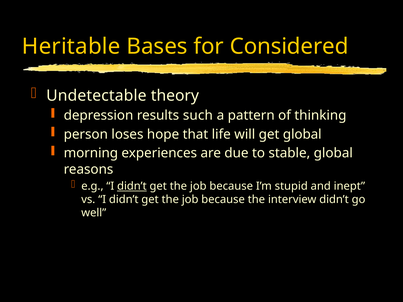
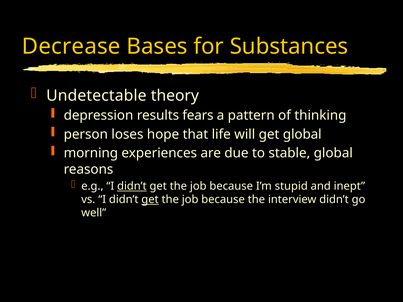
Heritable: Heritable -> Decrease
Considered: Considered -> Substances
such: such -> fears
get at (150, 200) underline: none -> present
